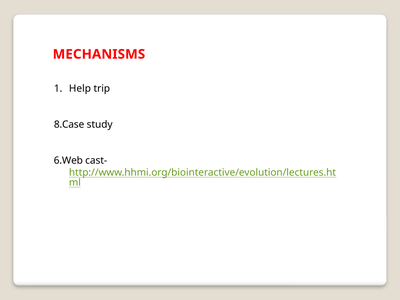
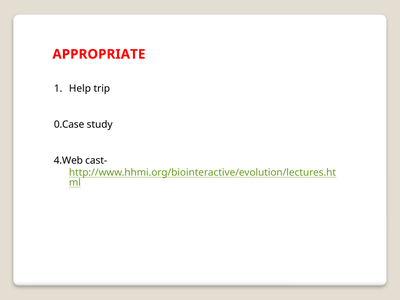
MECHANISMS: MECHANISMS -> APPROPRIATE
8.Case: 8.Case -> 0.Case
6.Web: 6.Web -> 4.Web
